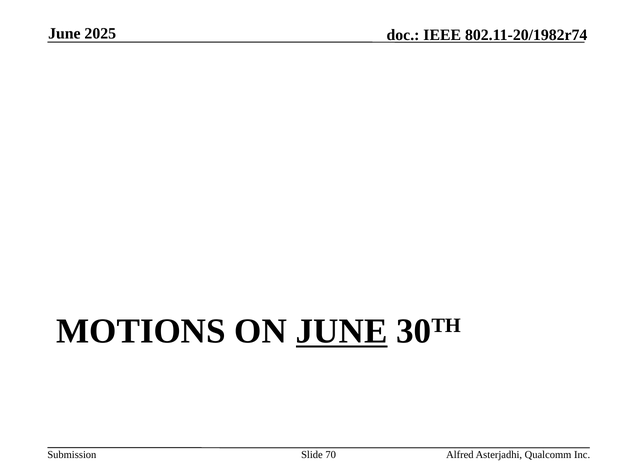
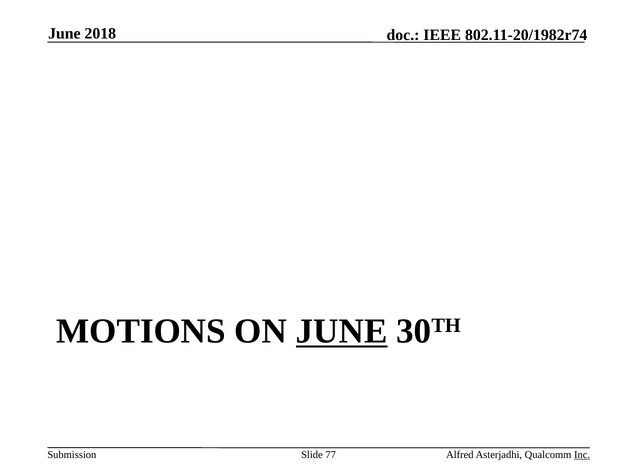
2025: 2025 -> 2018
70: 70 -> 77
Inc underline: none -> present
